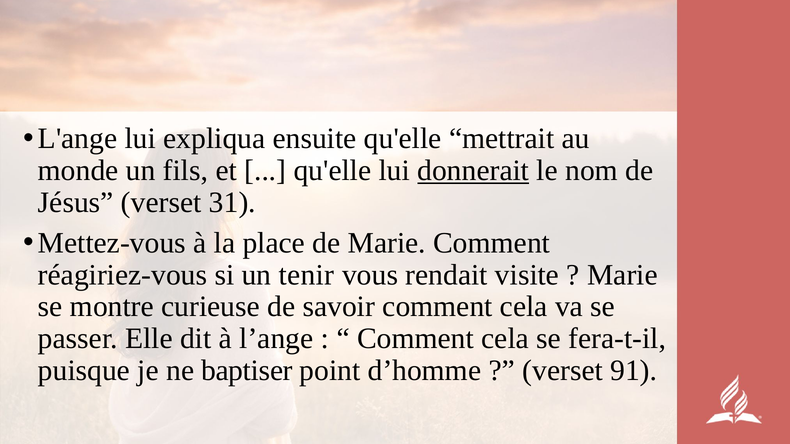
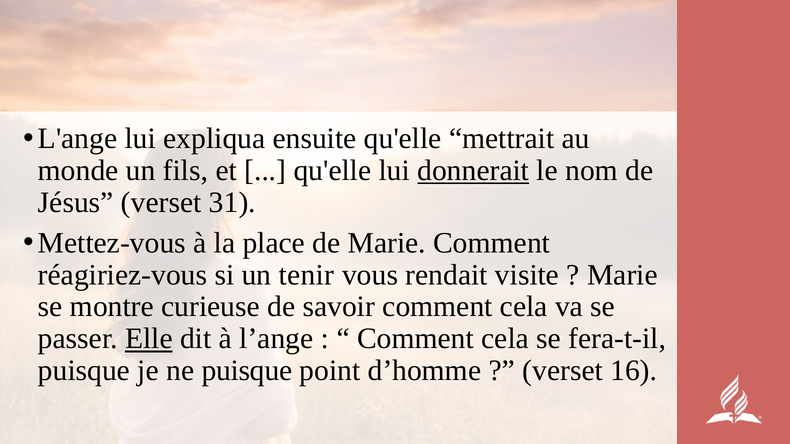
Elle underline: none -> present
ne baptiser: baptiser -> puisque
91: 91 -> 16
